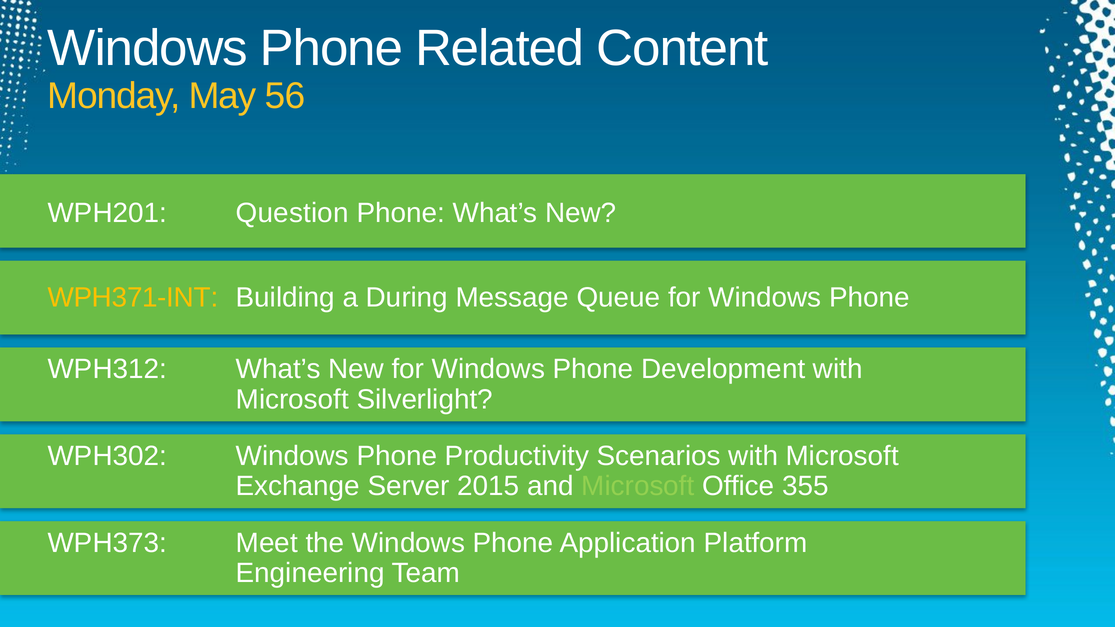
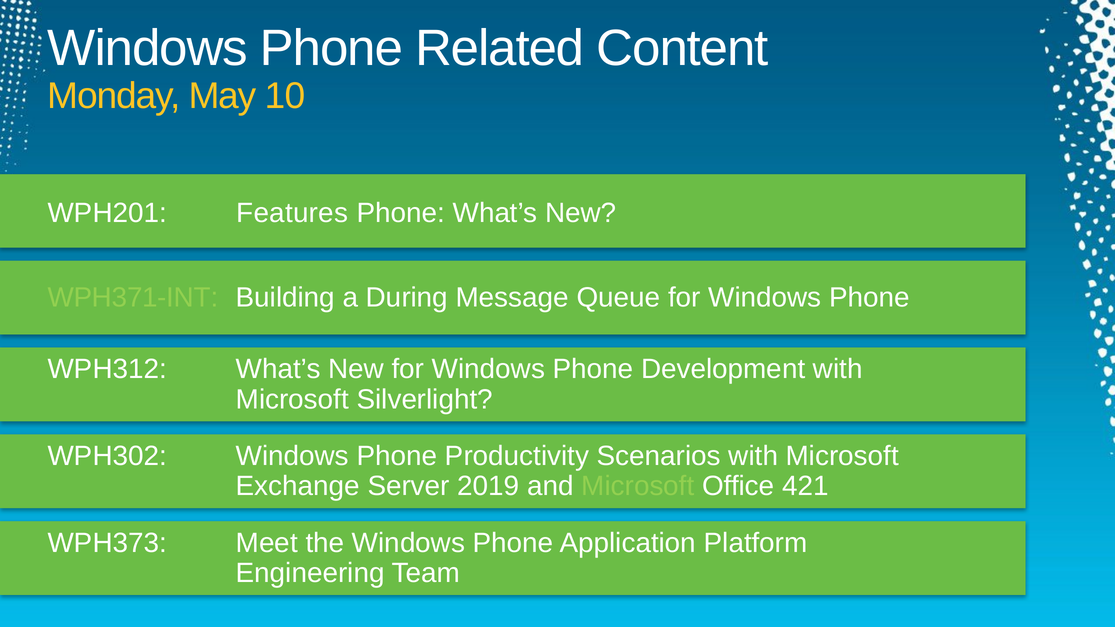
56: 56 -> 10
Question: Question -> Features
WPH371-INT colour: yellow -> light green
2015: 2015 -> 2019
355: 355 -> 421
